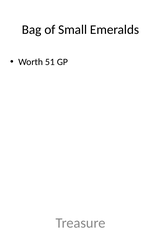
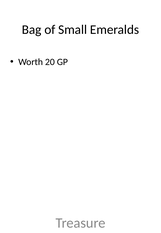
51: 51 -> 20
